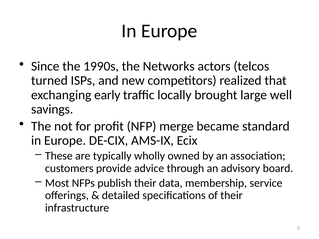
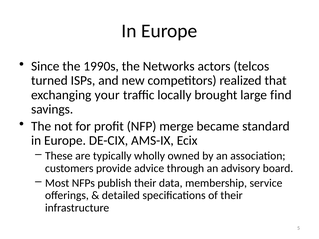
early: early -> your
well: well -> find
